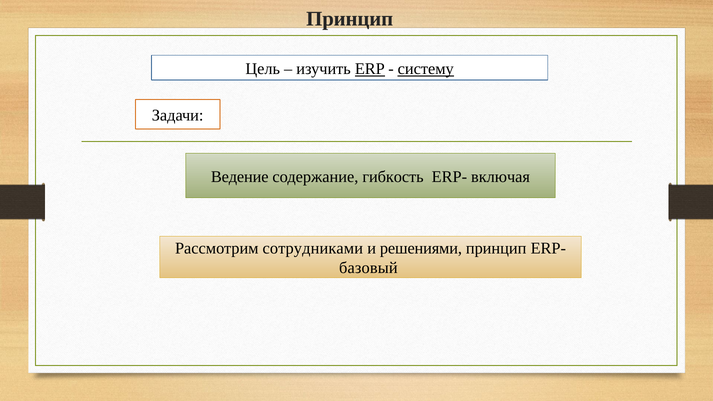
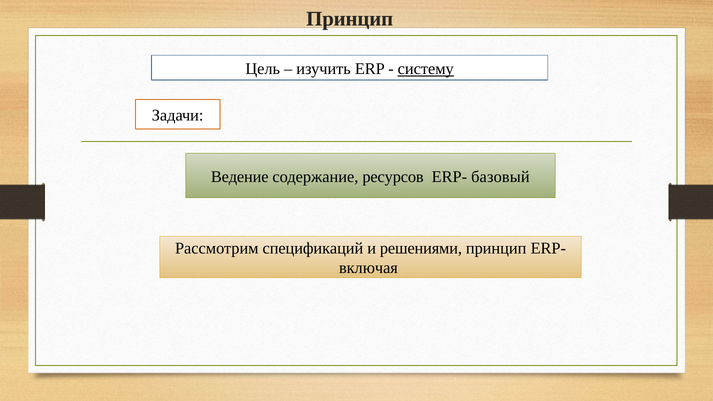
ERP underline: present -> none
гибкость: гибкость -> ресурсов
включая: включая -> базовый
сотрудниками: сотрудниками -> спецификаций
базовый: базовый -> включая
